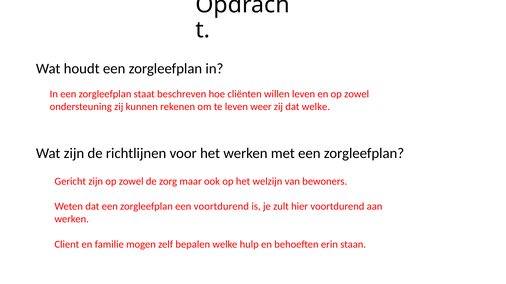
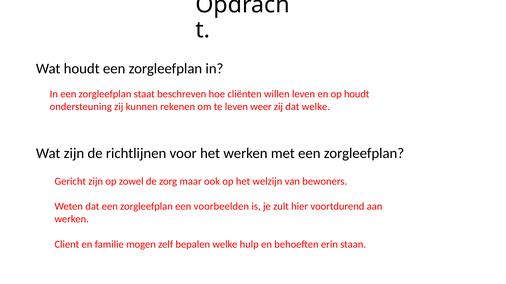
en op zowel: zowel -> houdt
een voortdurend: voortdurend -> voorbeelden
